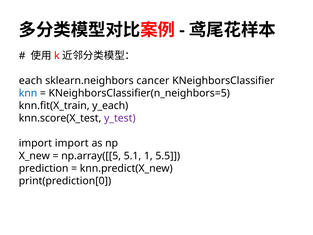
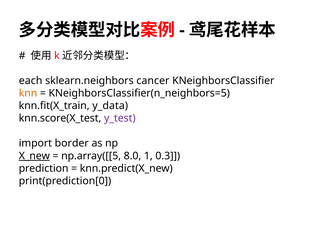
knn colour: blue -> orange
y_each: y_each -> y_data
import import: import -> border
X_new underline: none -> present
5.1: 5.1 -> 8.0
5.5: 5.5 -> 0.3
